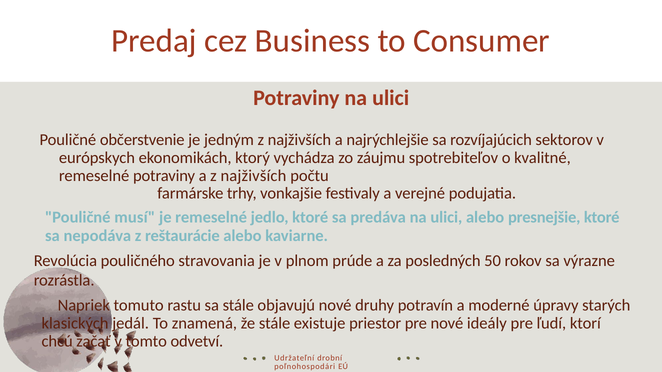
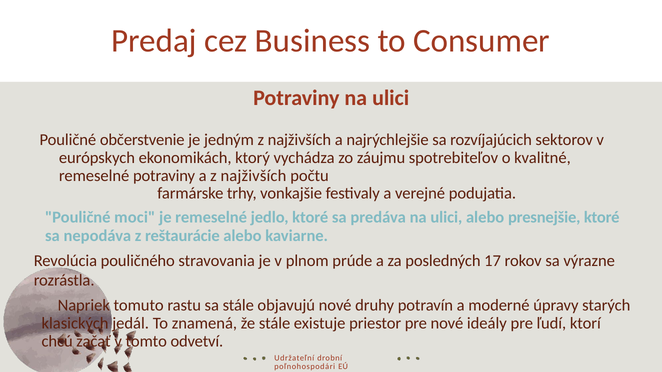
musí: musí -> moci
50: 50 -> 17
